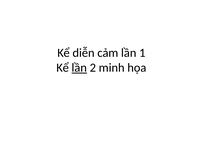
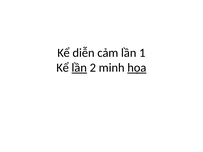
họa underline: none -> present
